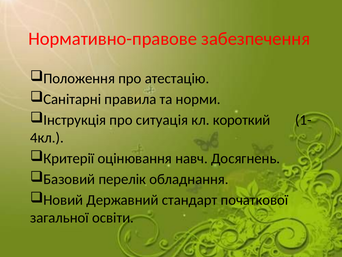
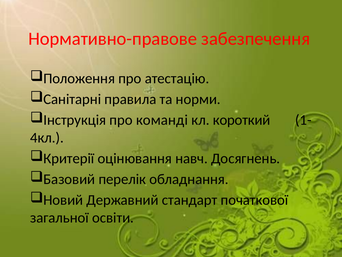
ситуація: ситуація -> команді
